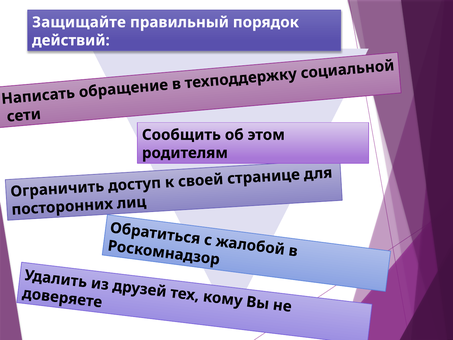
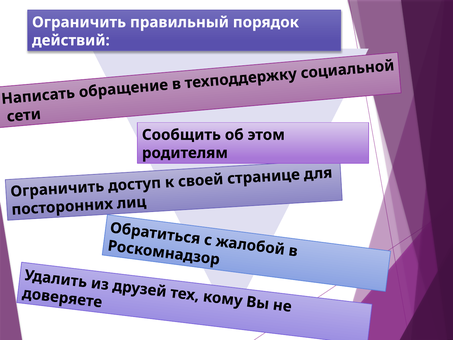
Защищайте at (79, 22): Защищайте -> Ограничить
